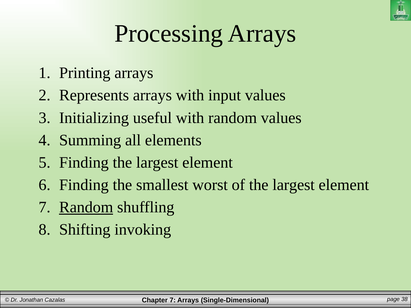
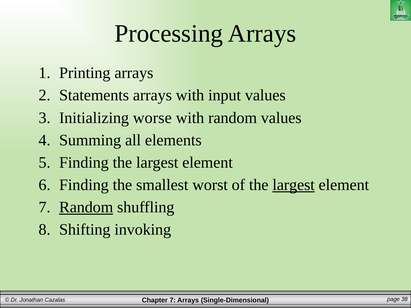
Represents: Represents -> Statements
useful: useful -> worse
largest at (294, 185) underline: none -> present
